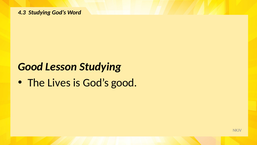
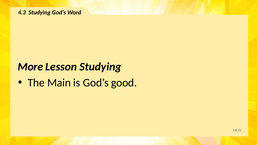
Good at (30, 67): Good -> More
Lives: Lives -> Main
